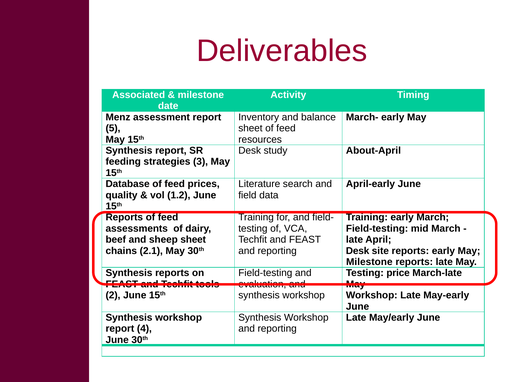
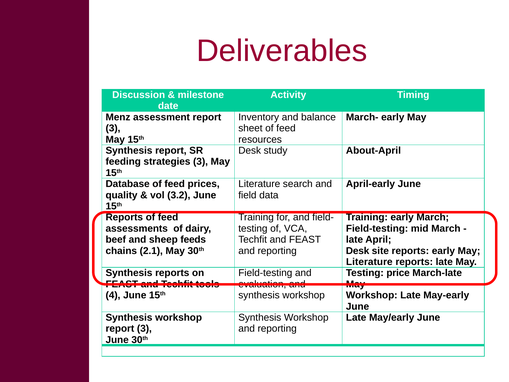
Associated: Associated -> Discussion
5 at (113, 128): 5 -> 3
1.2: 1.2 -> 3.2
sheep sheet: sheet -> feeds
Milestone at (369, 262): Milestone -> Literature
2: 2 -> 4
4 at (144, 328): 4 -> 3
